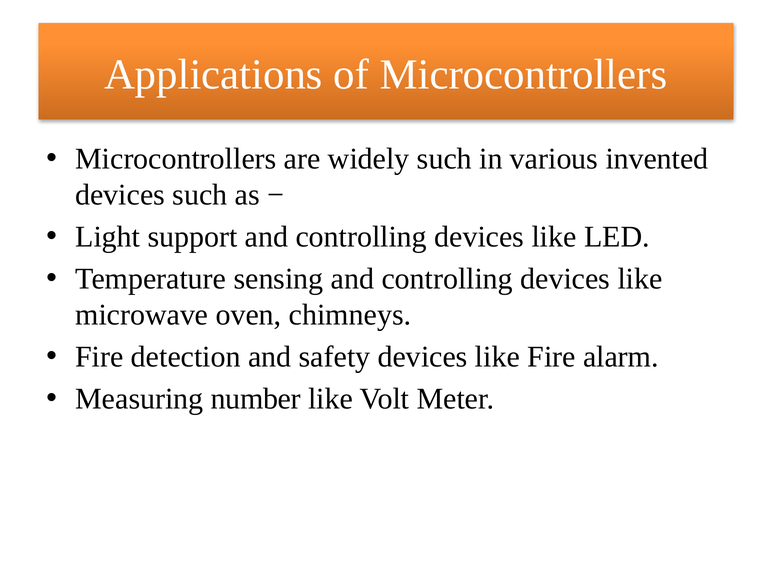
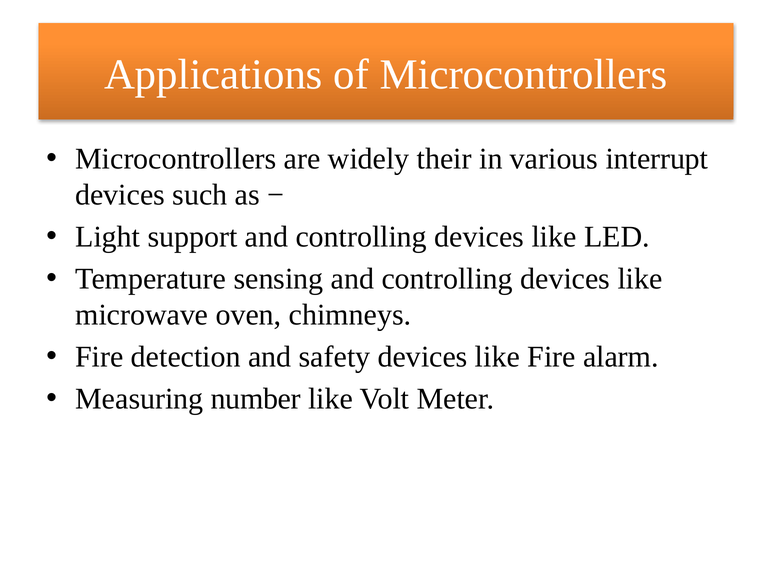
widely such: such -> their
invented: invented -> interrupt
